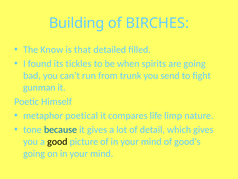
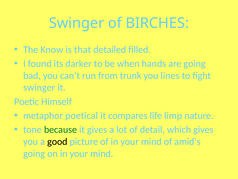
Building at (77, 23): Building -> Swinger
tickles: tickles -> darker
spirits: spirits -> hands
send: send -> lines
gunman at (39, 87): gunman -> swinger
because colour: blue -> green
good’s: good’s -> amid’s
